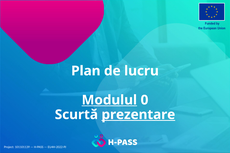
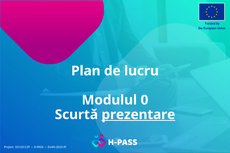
Modulul underline: present -> none
